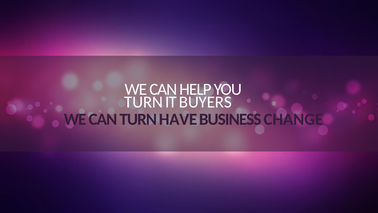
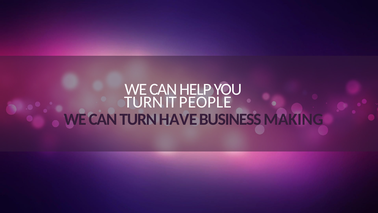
BUYERS: BUYERS -> PEOPLE
CHANGE: CHANGE -> MAKING
